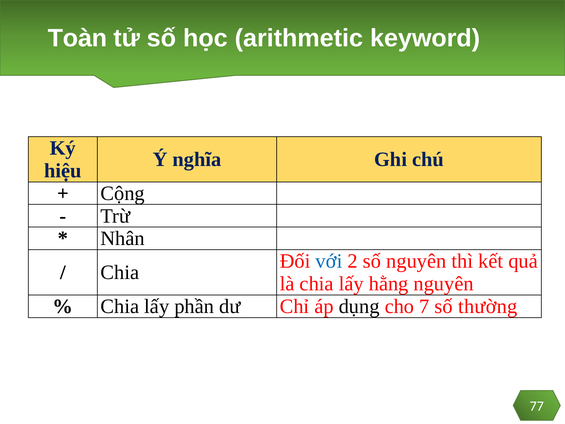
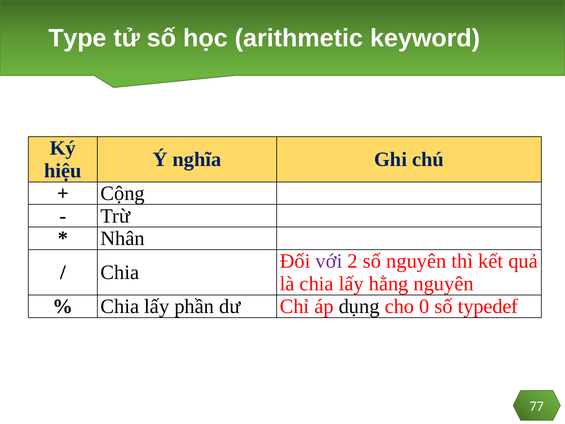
Toàn: Toàn -> Type
với colour: blue -> purple
7: 7 -> 0
thường: thường -> typedef
